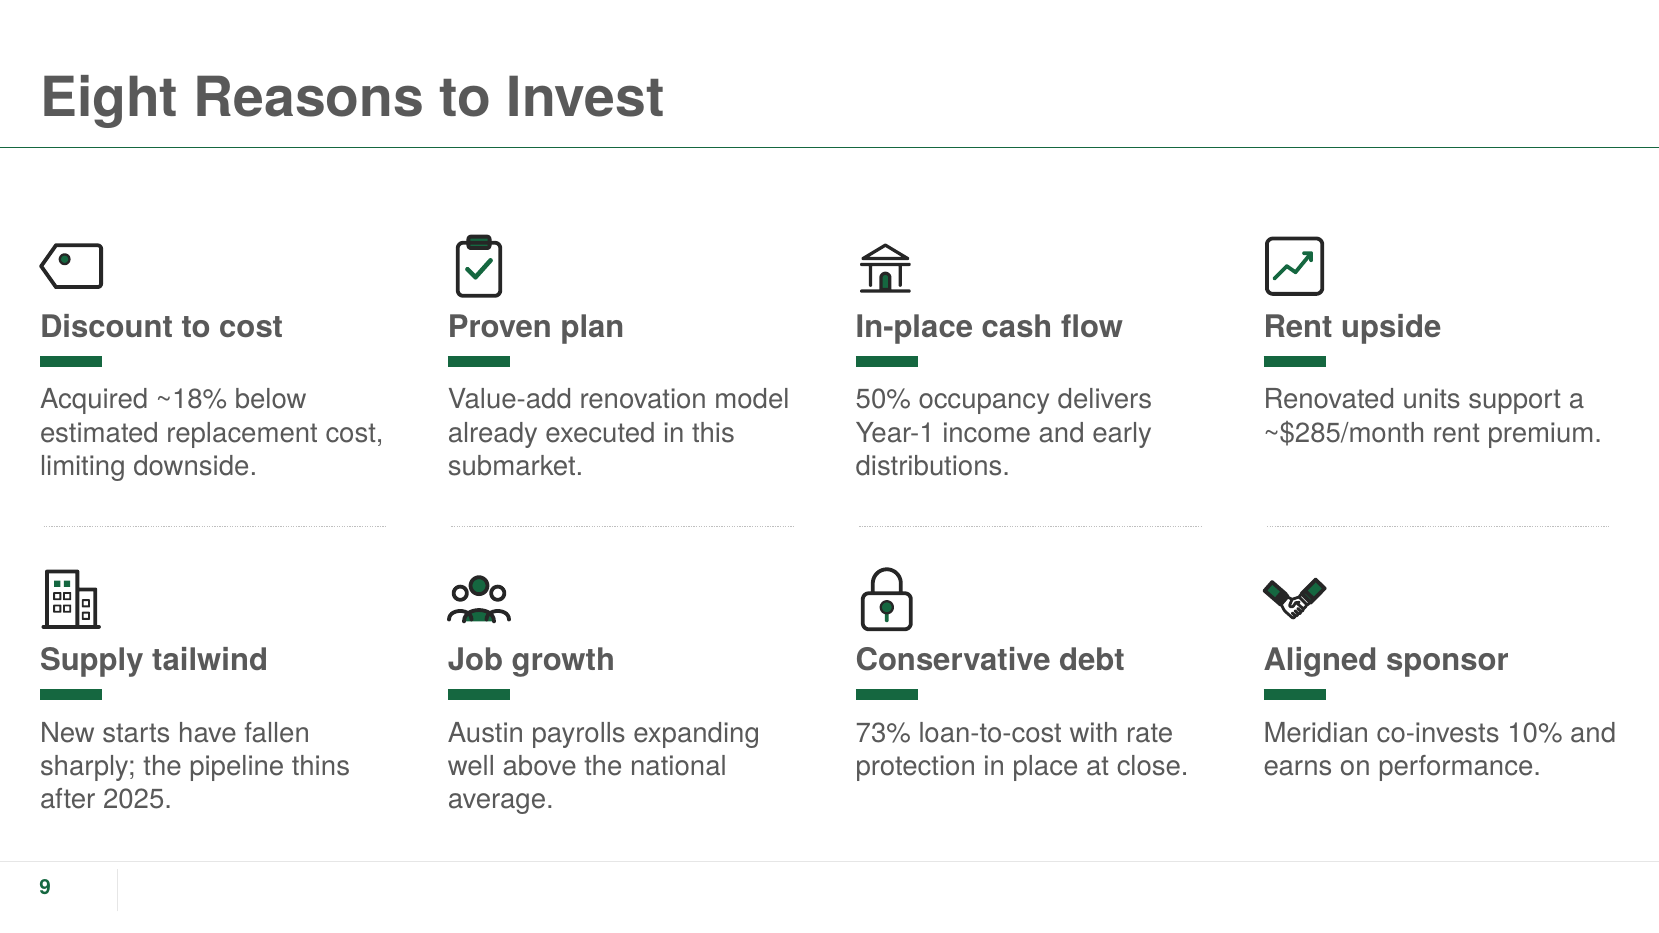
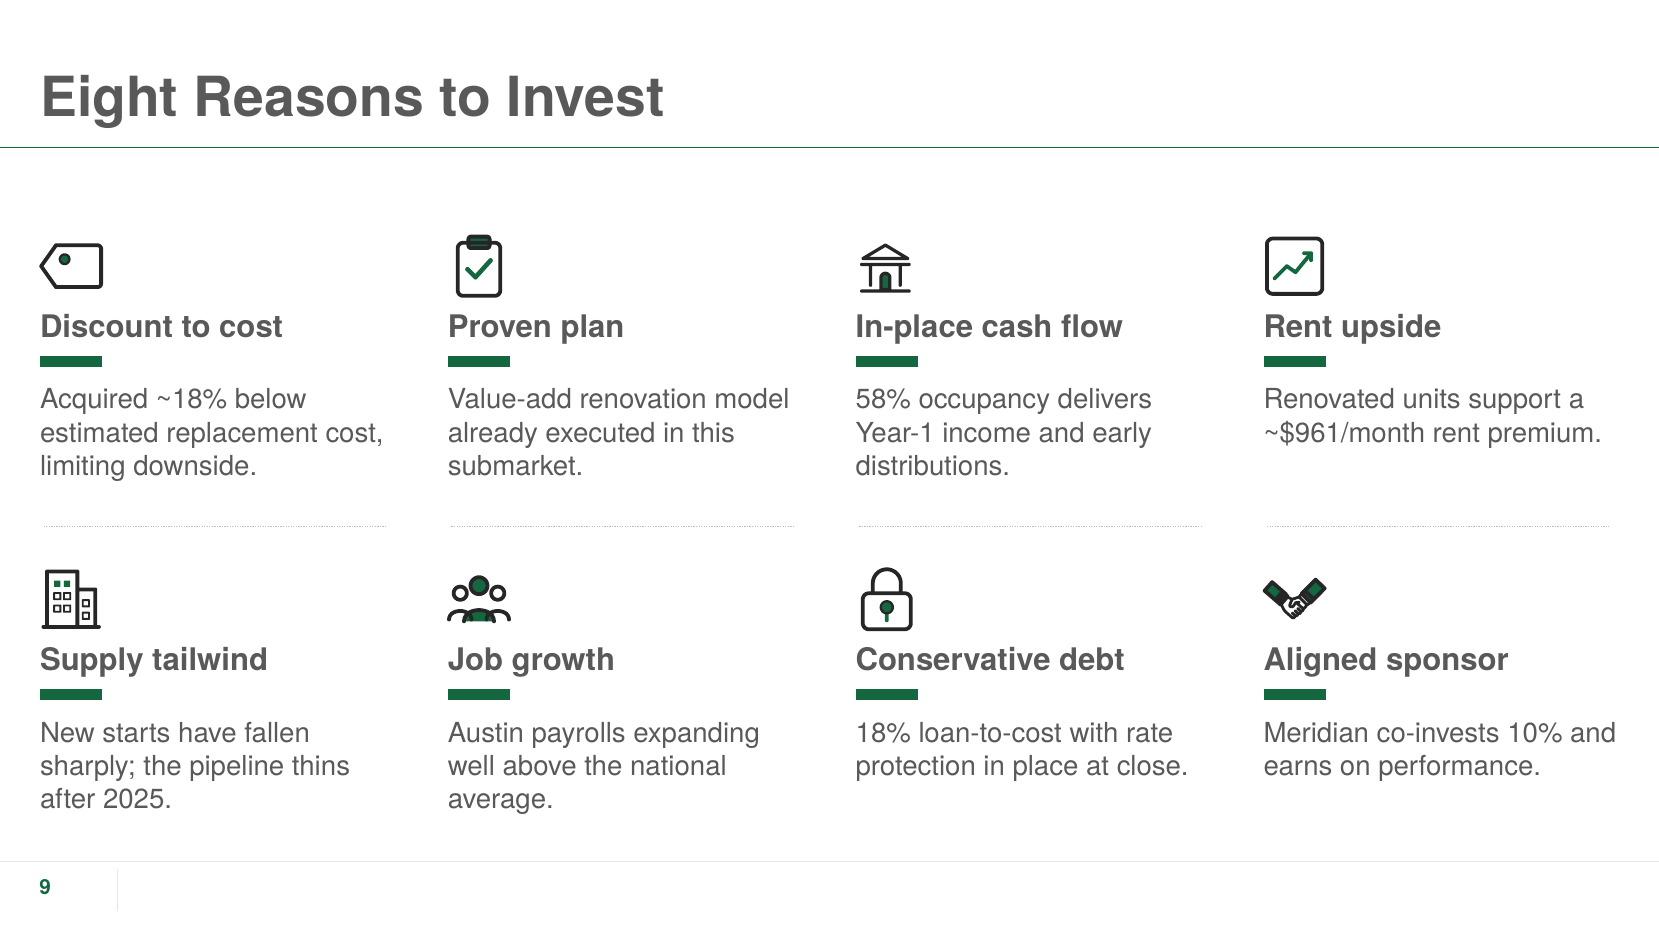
50%: 50% -> 58%
~$285/month: ~$285/month -> ~$961/month
73%: 73% -> 18%
